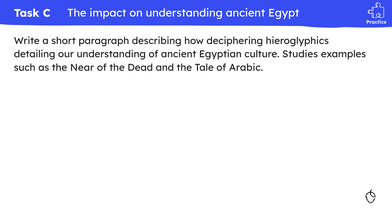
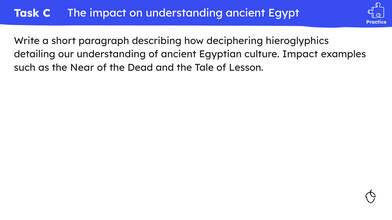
culture Studies: Studies -> Impact
Arabic: Arabic -> Lesson
